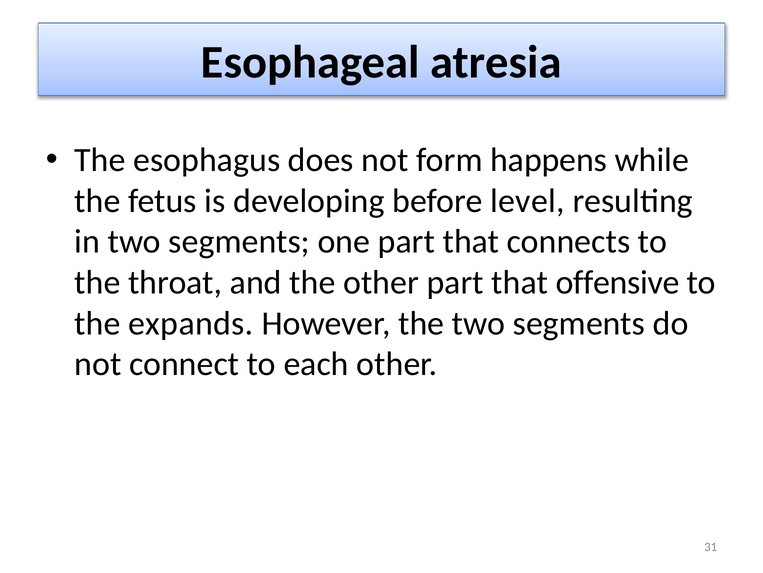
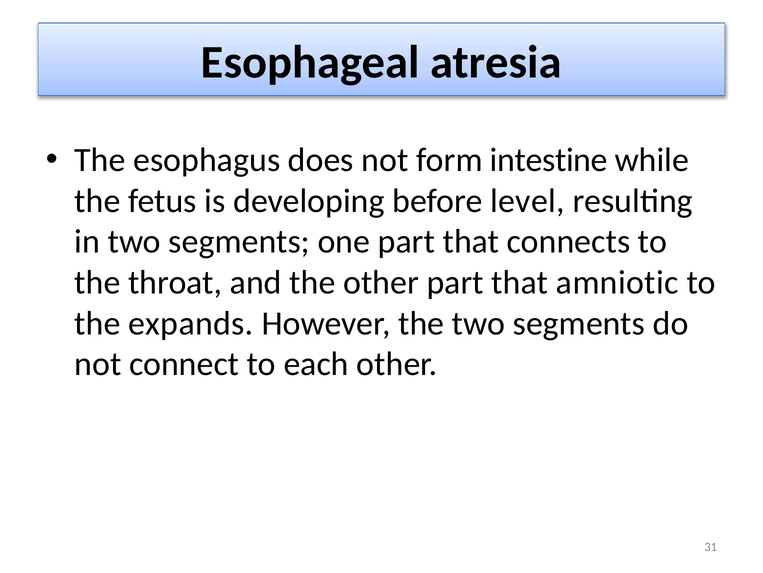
happens: happens -> intestine
offensive: offensive -> amniotic
